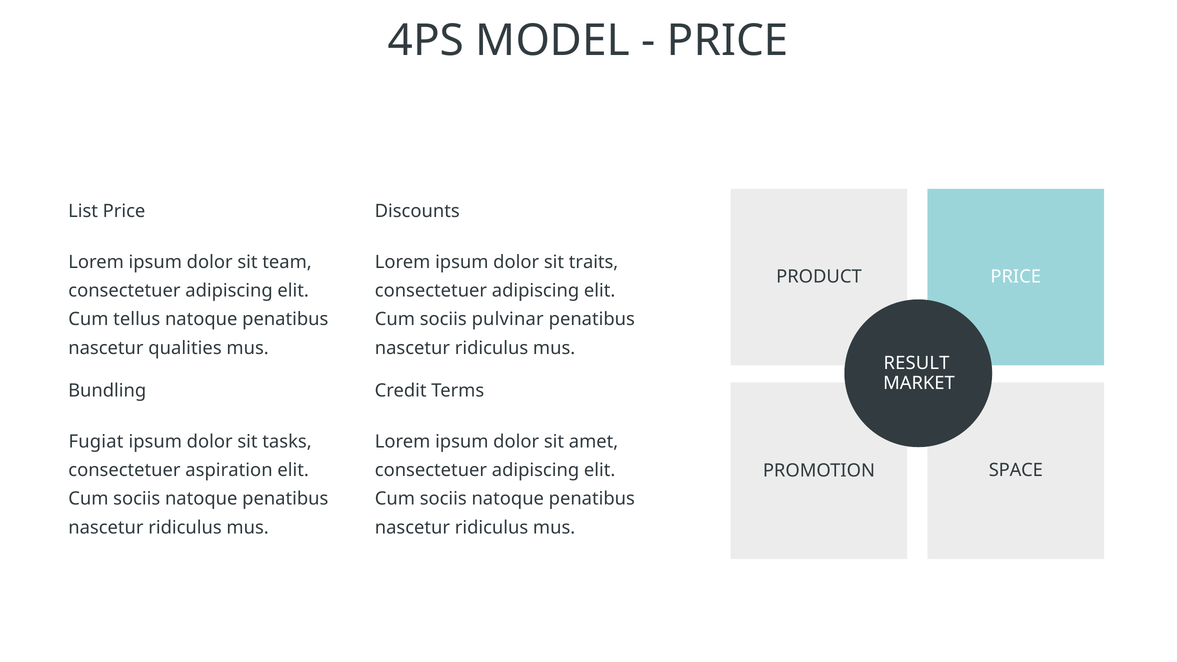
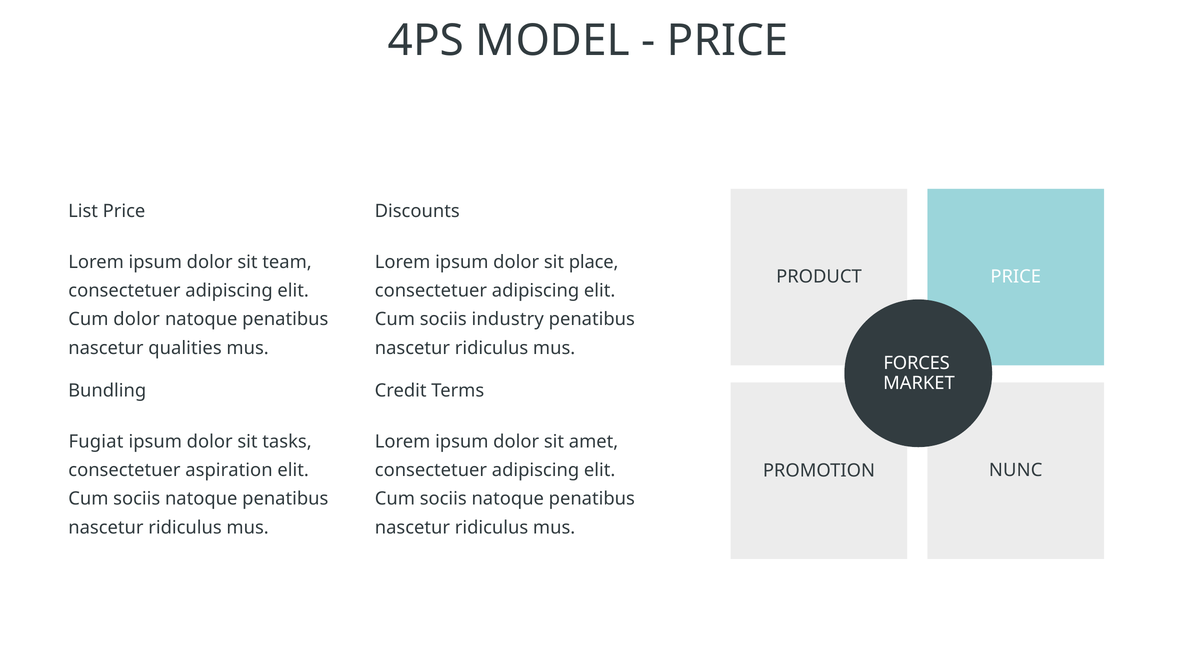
traits: traits -> place
Cum tellus: tellus -> dolor
pulvinar: pulvinar -> industry
RESULT: RESULT -> FORCES
SPACE: SPACE -> NUNC
